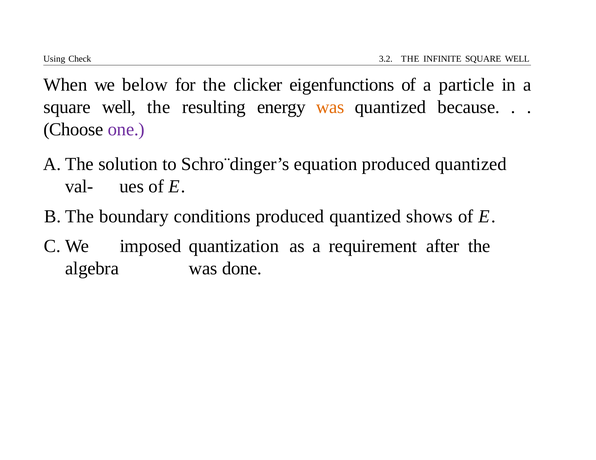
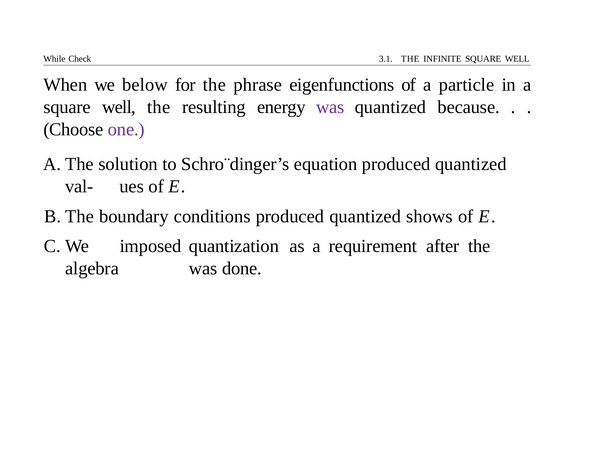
Using: Using -> While
3.2: 3.2 -> 3.1
clicker: clicker -> phrase
was at (330, 107) colour: orange -> purple
